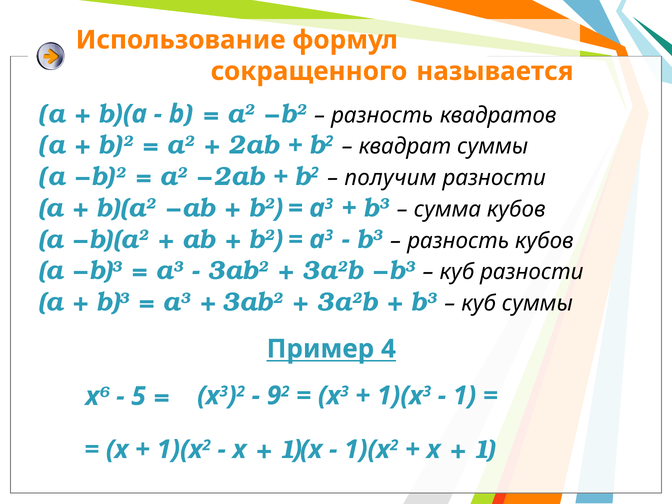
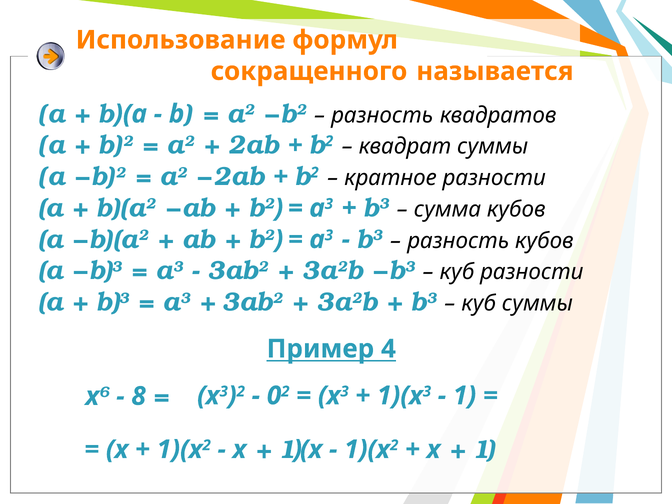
получим: получим -> кратное
9: 9 -> 0
5: 5 -> 8
